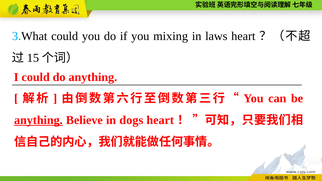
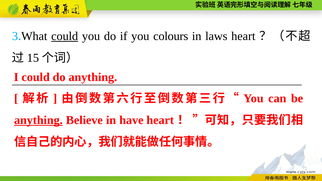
could at (65, 36) underline: none -> present
mixing: mixing -> colours
dogs: dogs -> have
